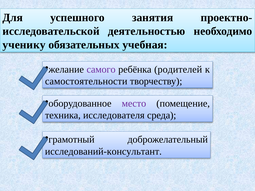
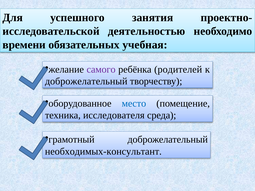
ученику: ученику -> времени
самостоятельности at (86, 81): самостоятельности -> доброжелательный
место colour: purple -> blue
исследований-консультант: исследований-консультант -> необходимых-консультант
